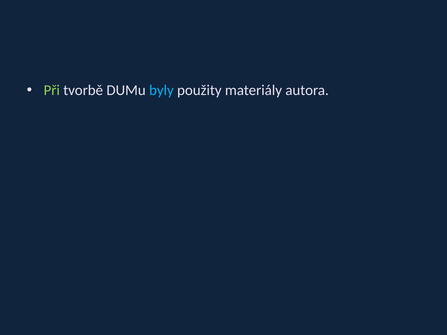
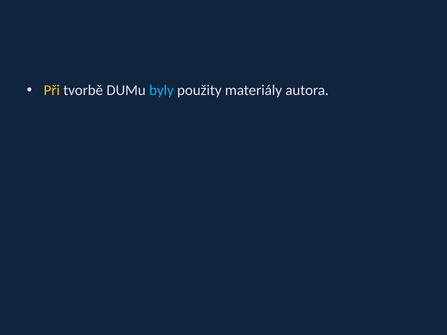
Při colour: light green -> yellow
